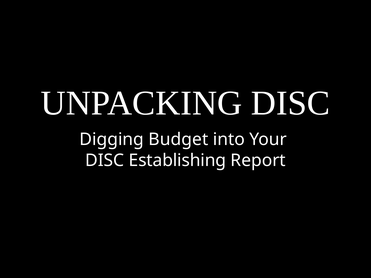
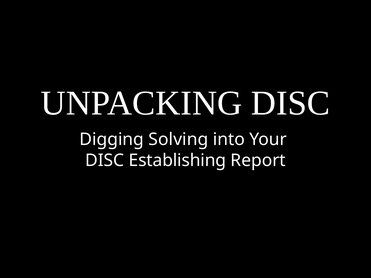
Budget: Budget -> Solving
